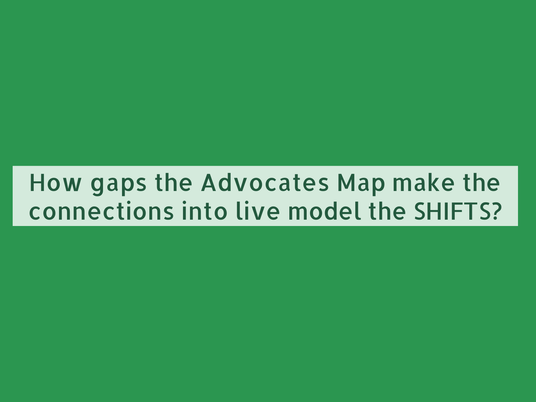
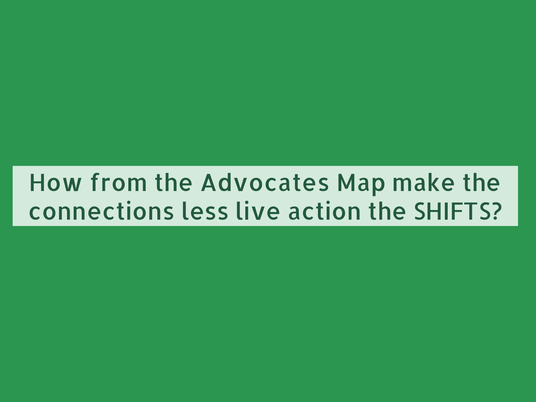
gaps: gaps -> from
into: into -> less
model: model -> action
